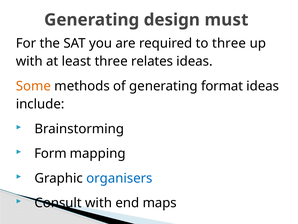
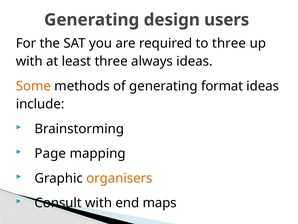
must: must -> users
relates: relates -> always
Form: Form -> Page
organisers colour: blue -> orange
